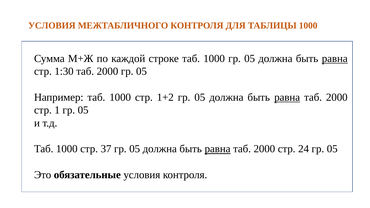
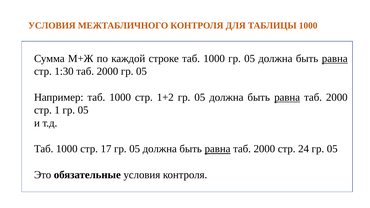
37: 37 -> 17
